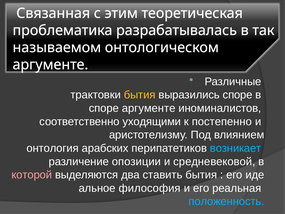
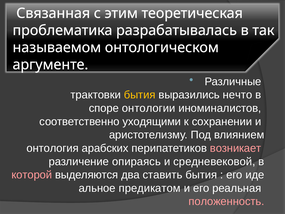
выразились споре: споре -> нечто
споре аргументе: аргументе -> онтологии
постепенно: постепенно -> сохранении
возникает colour: light blue -> pink
опозиции: опозиции -> опираясь
философия: философия -> предикатом
положенность colour: light blue -> pink
